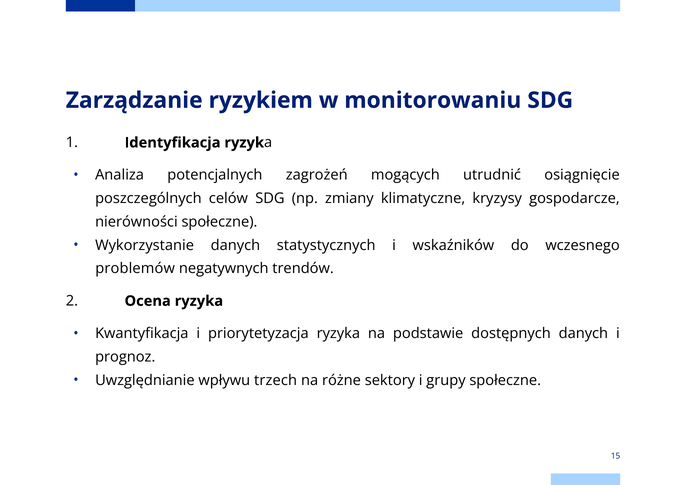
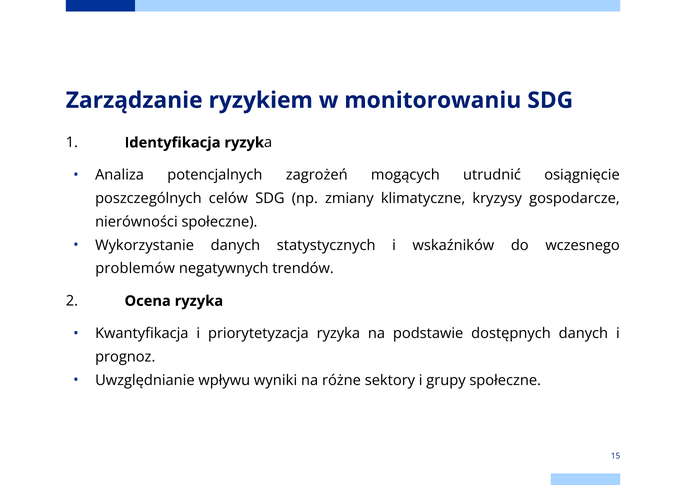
trzech: trzech -> wyniki
